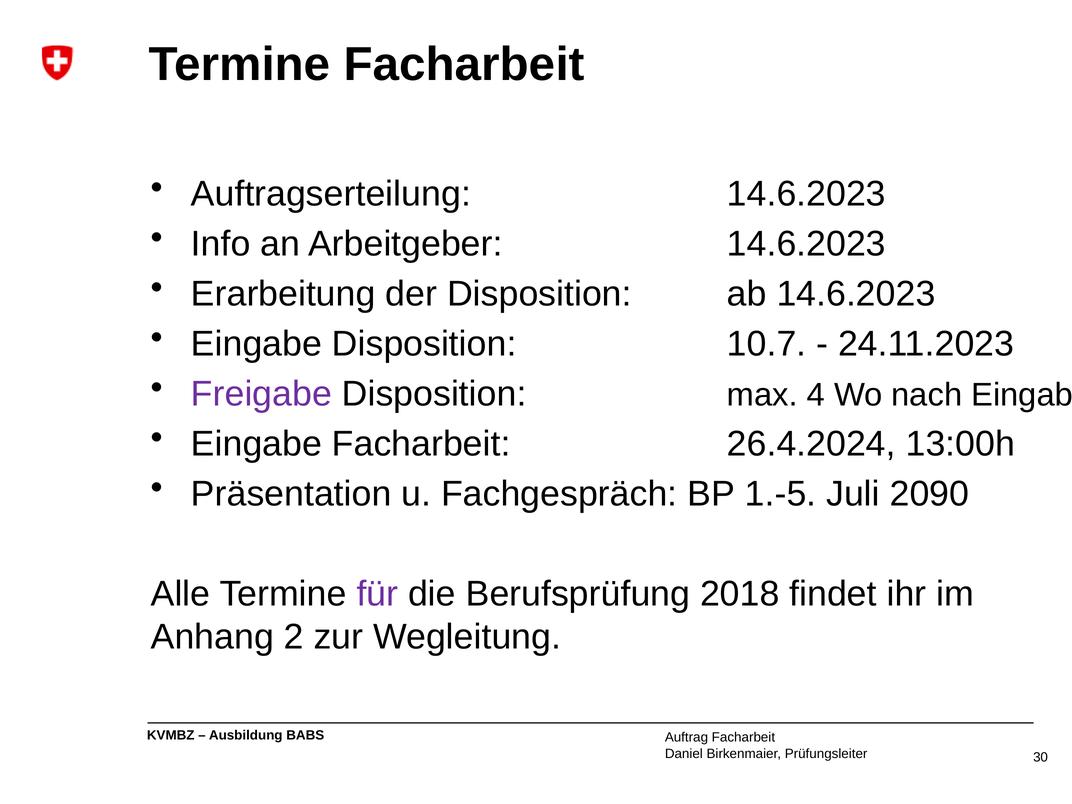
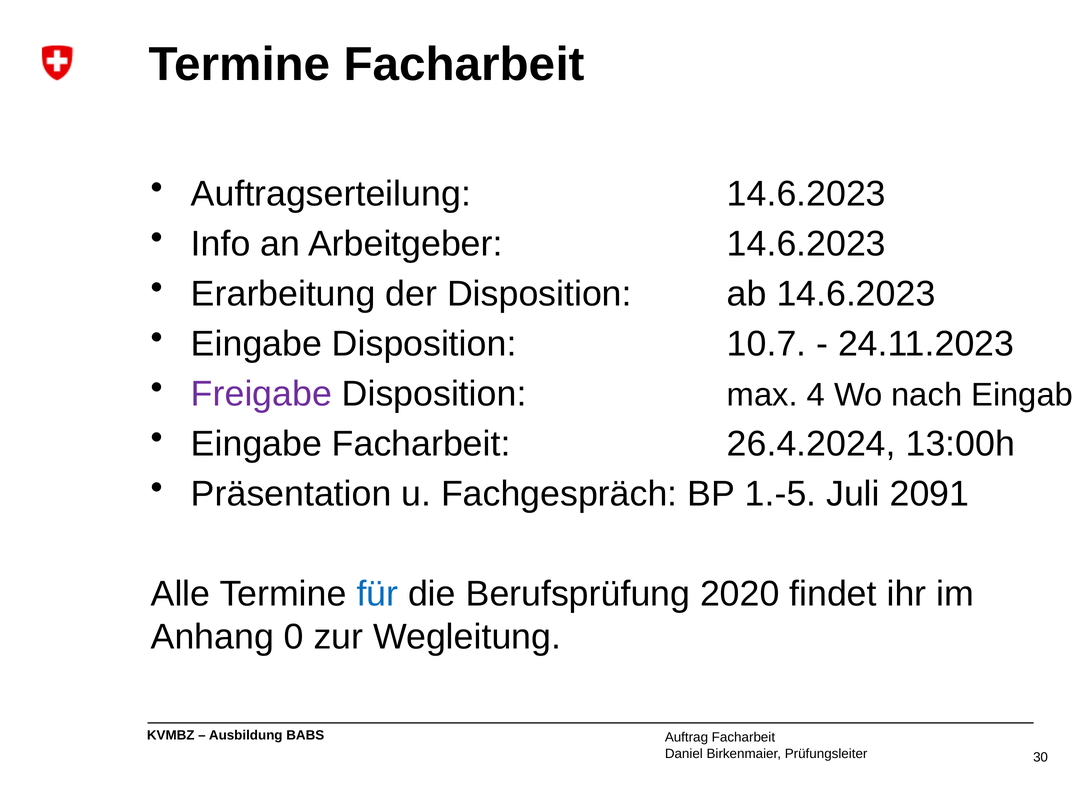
2090: 2090 -> 2091
für colour: purple -> blue
2018: 2018 -> 2020
2: 2 -> 0
